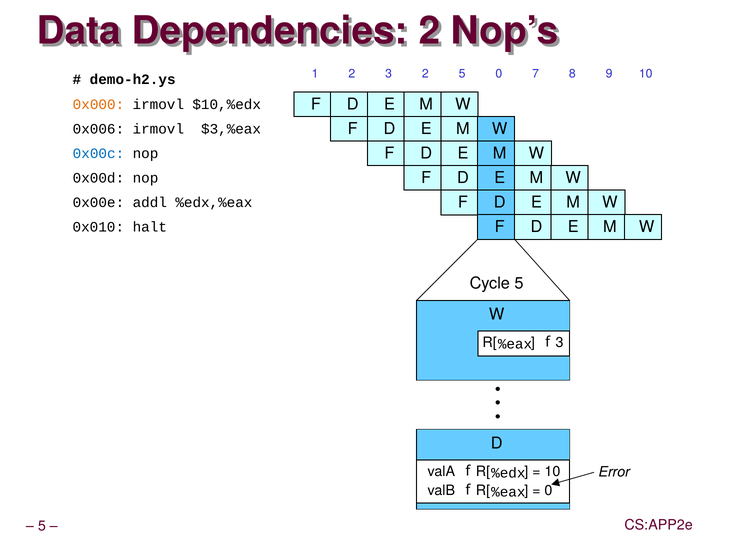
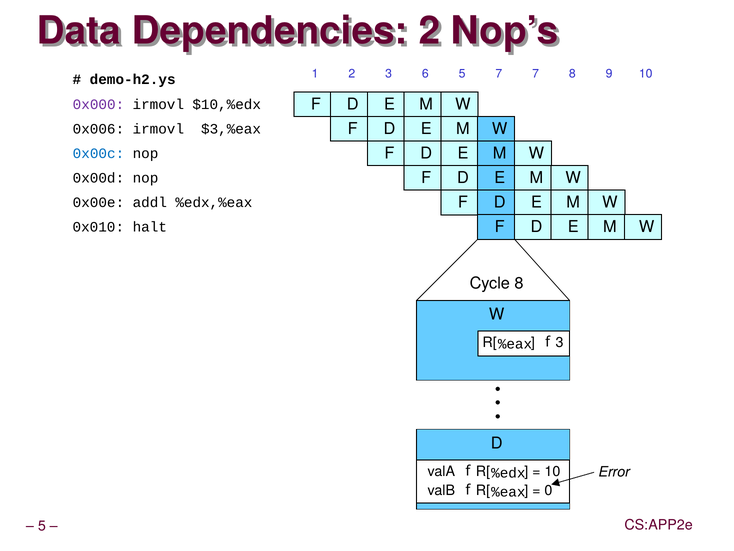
3 2: 2 -> 6
5 0: 0 -> 7
0x000 colour: orange -> purple
Cycle 5: 5 -> 8
